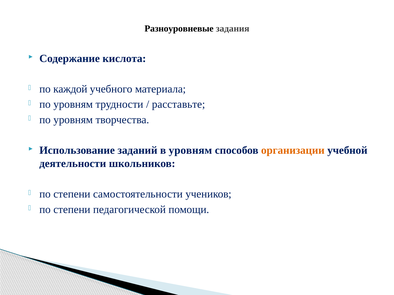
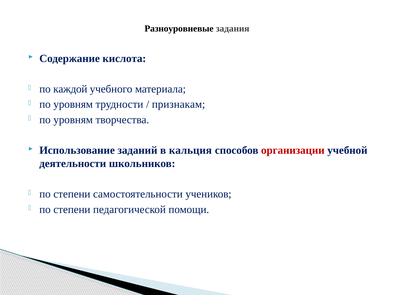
расставьте: расставьте -> признакам
в уровням: уровням -> кальция
организации colour: orange -> red
